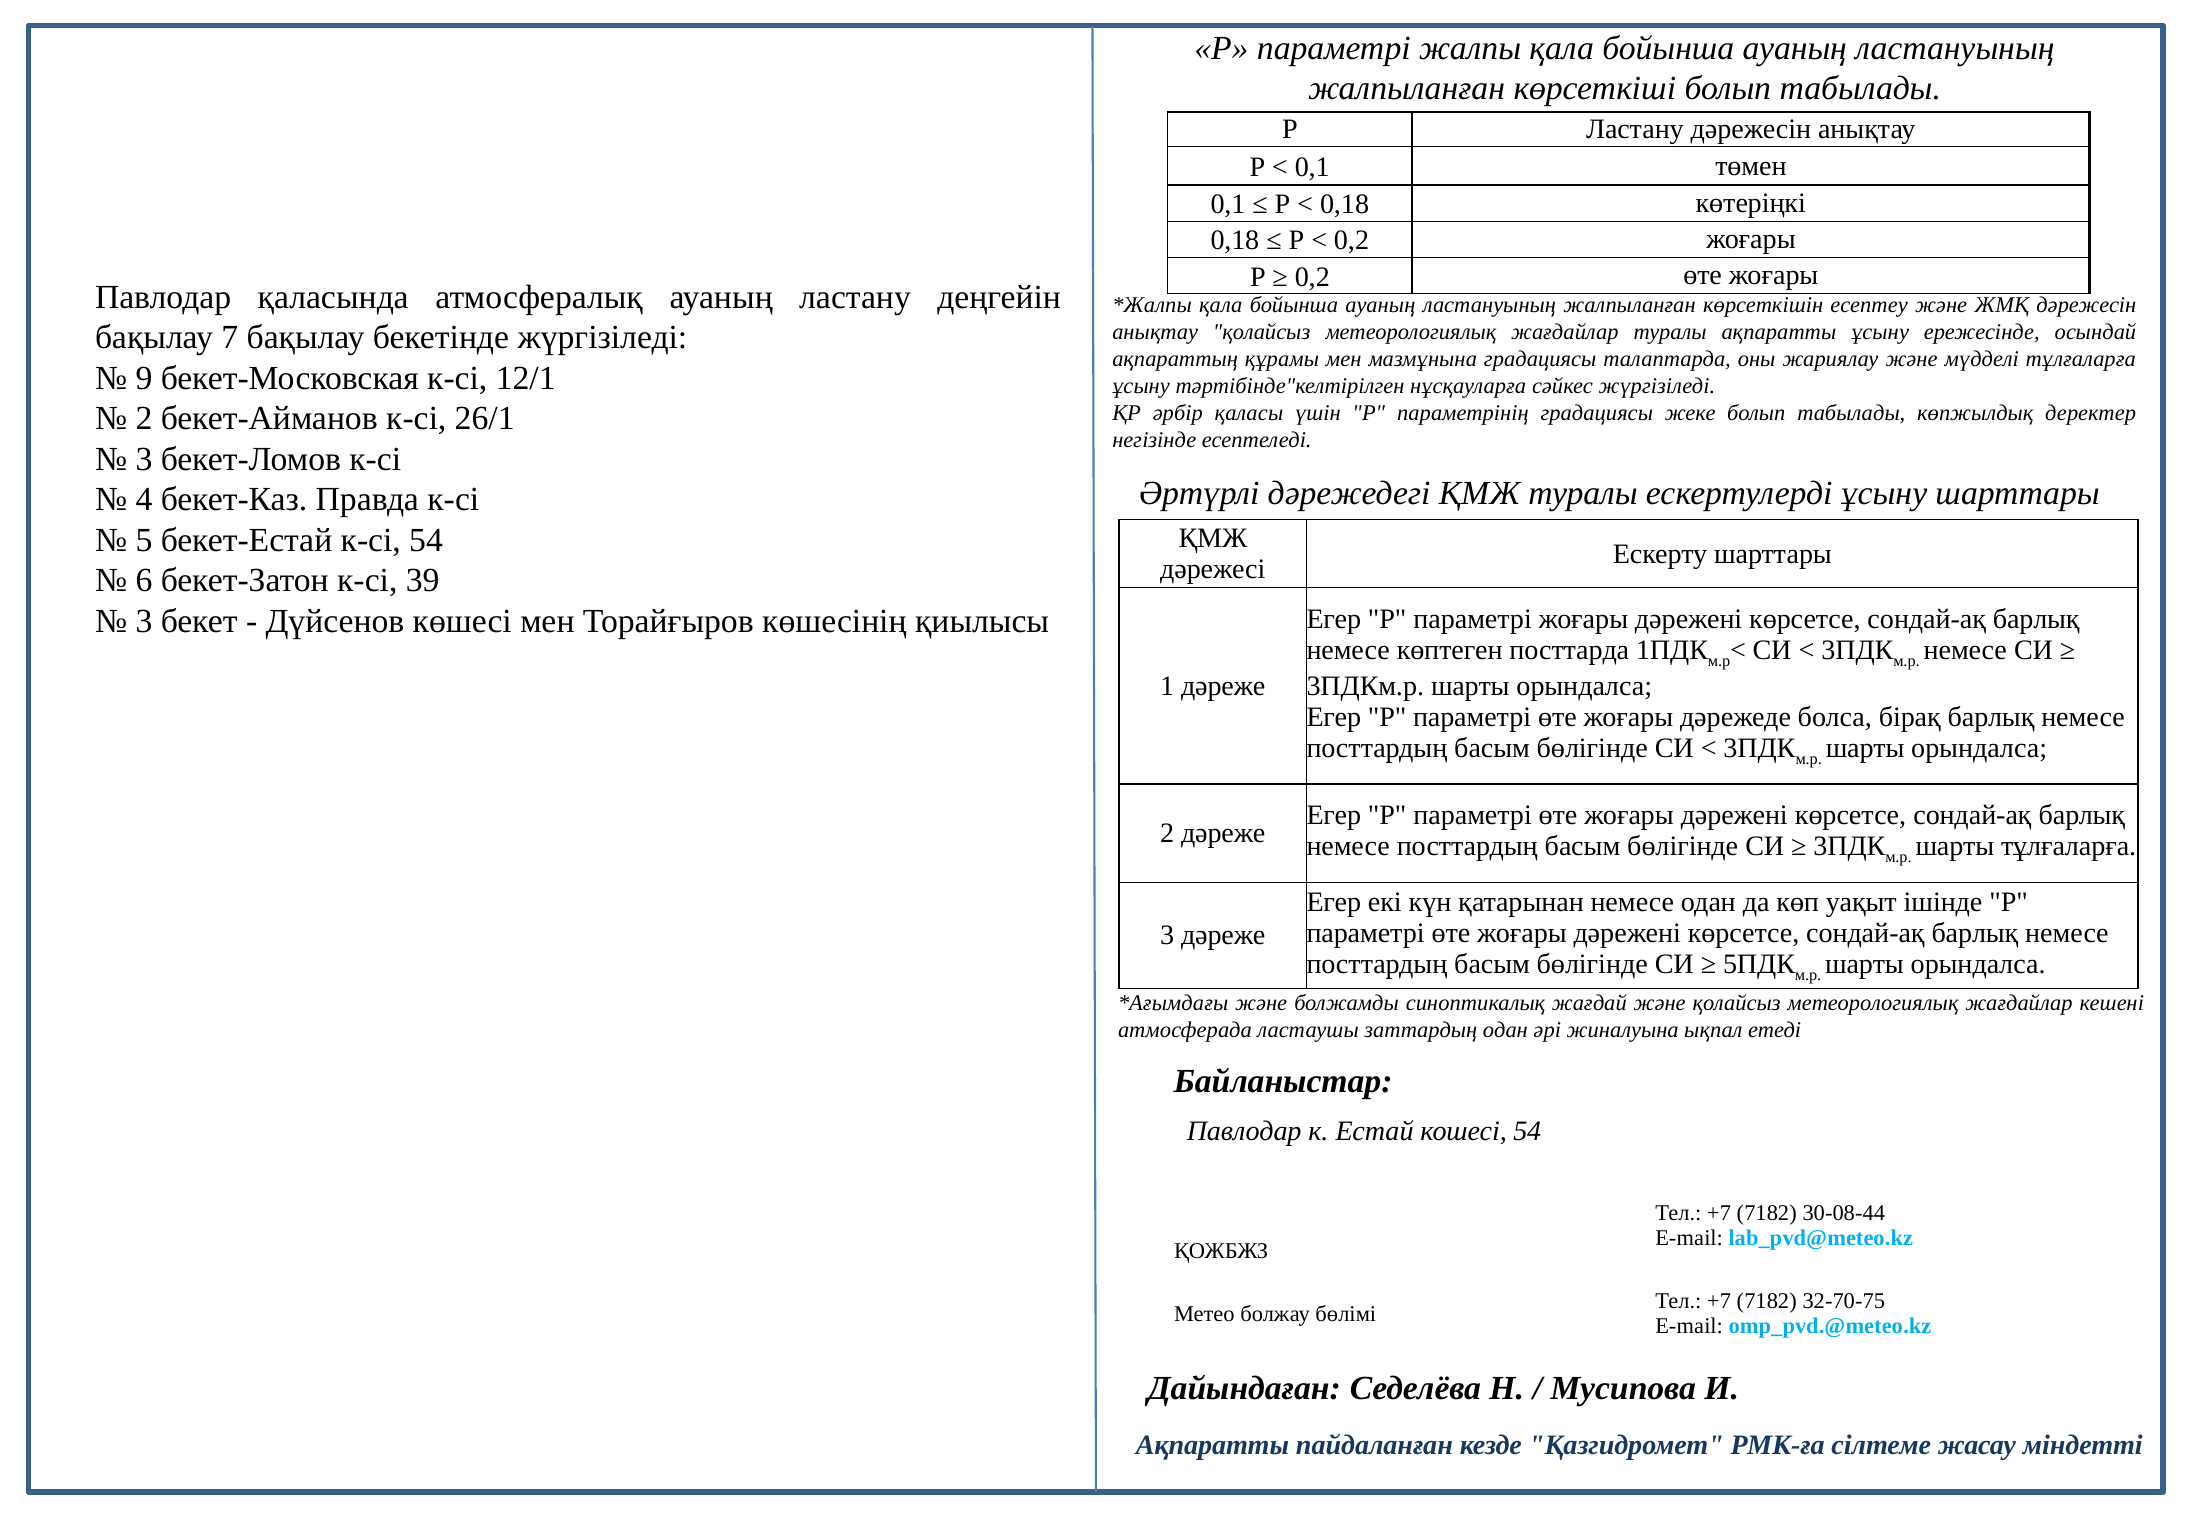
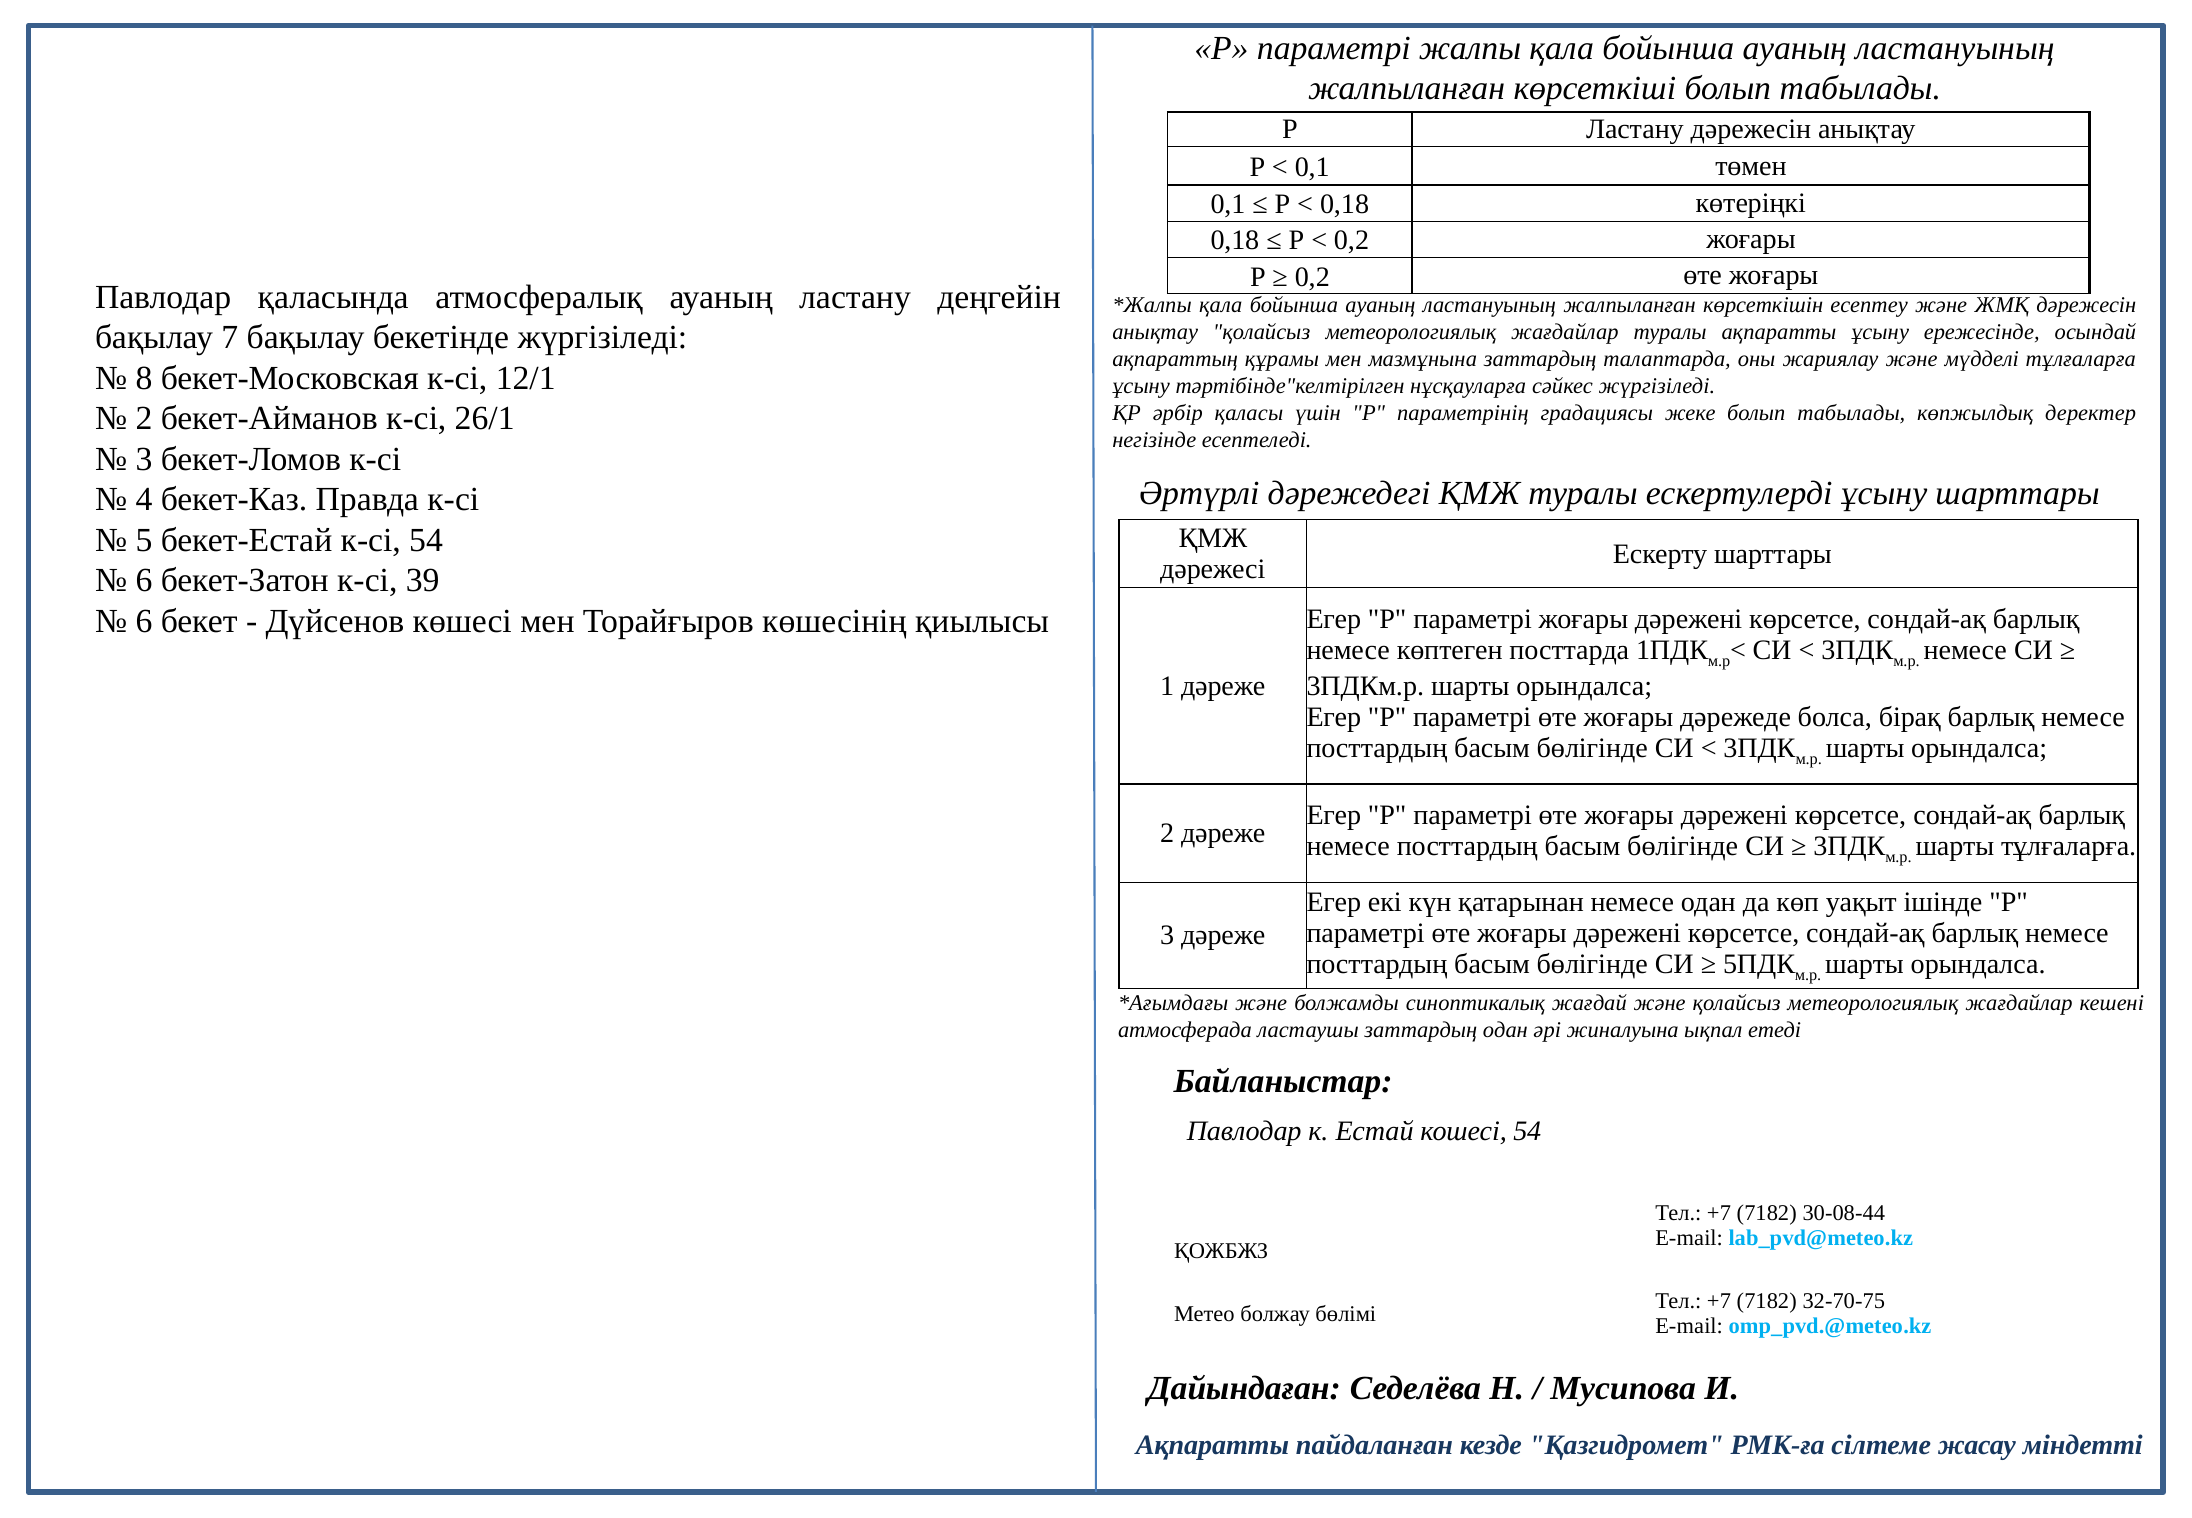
мазмұнына градациясы: градациясы -> заттардың
9: 9 -> 8
3 at (144, 621): 3 -> 6
